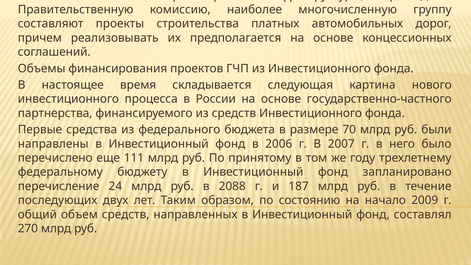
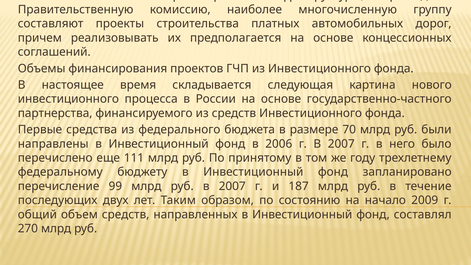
24: 24 -> 99
руб в 2088: 2088 -> 2007
